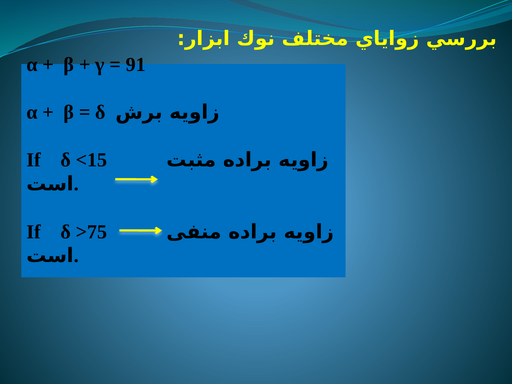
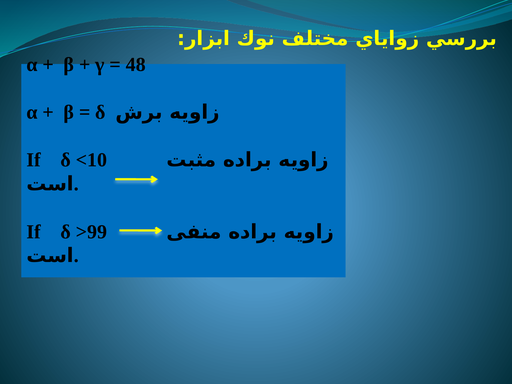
91: 91 -> 48
<15: <15 -> <10
>75: >75 -> >99
